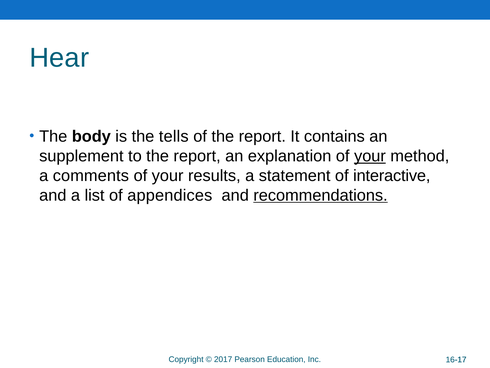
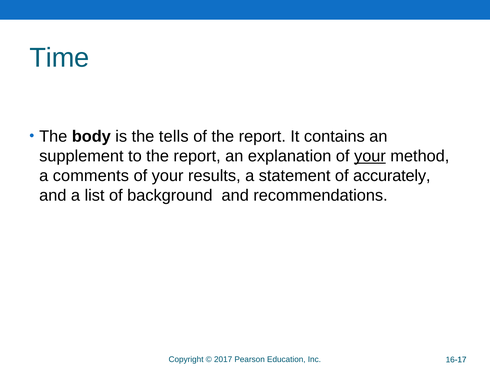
Hear: Hear -> Time
interactive: interactive -> accurately
appendices: appendices -> background
recommendations underline: present -> none
